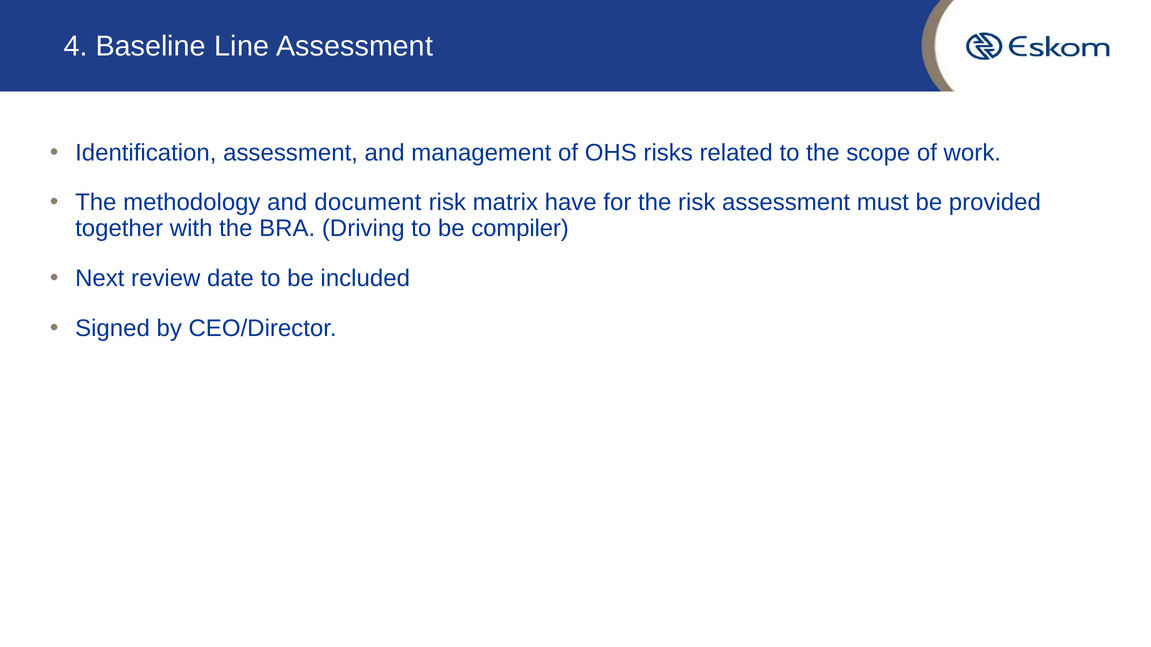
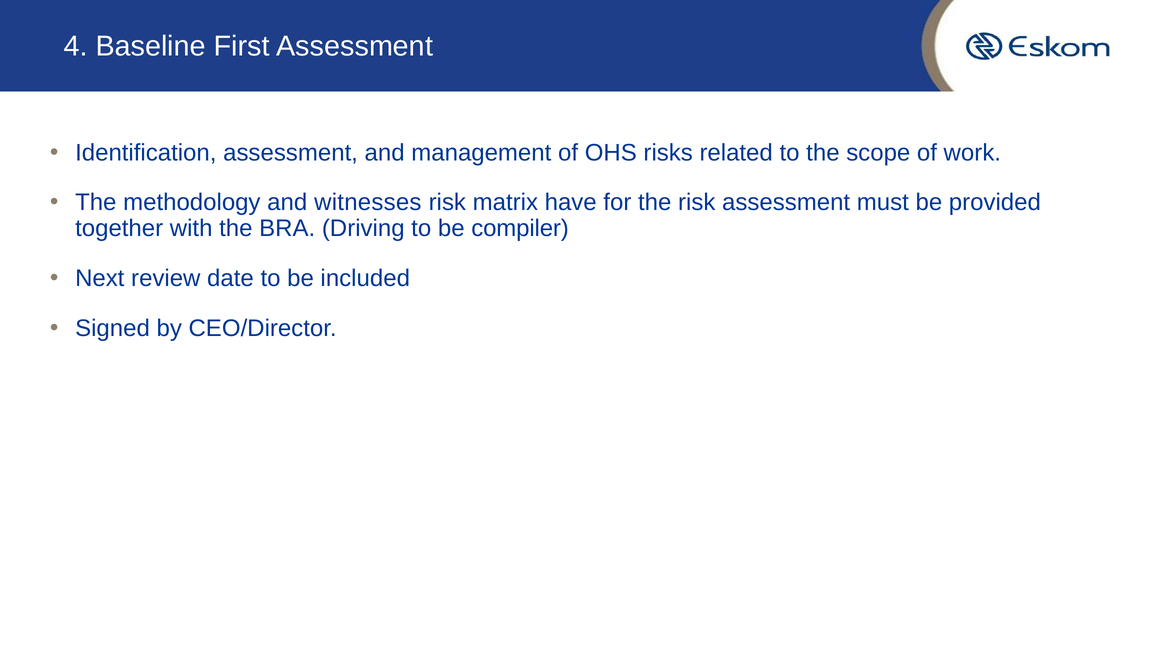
Line: Line -> First
document: document -> witnesses
